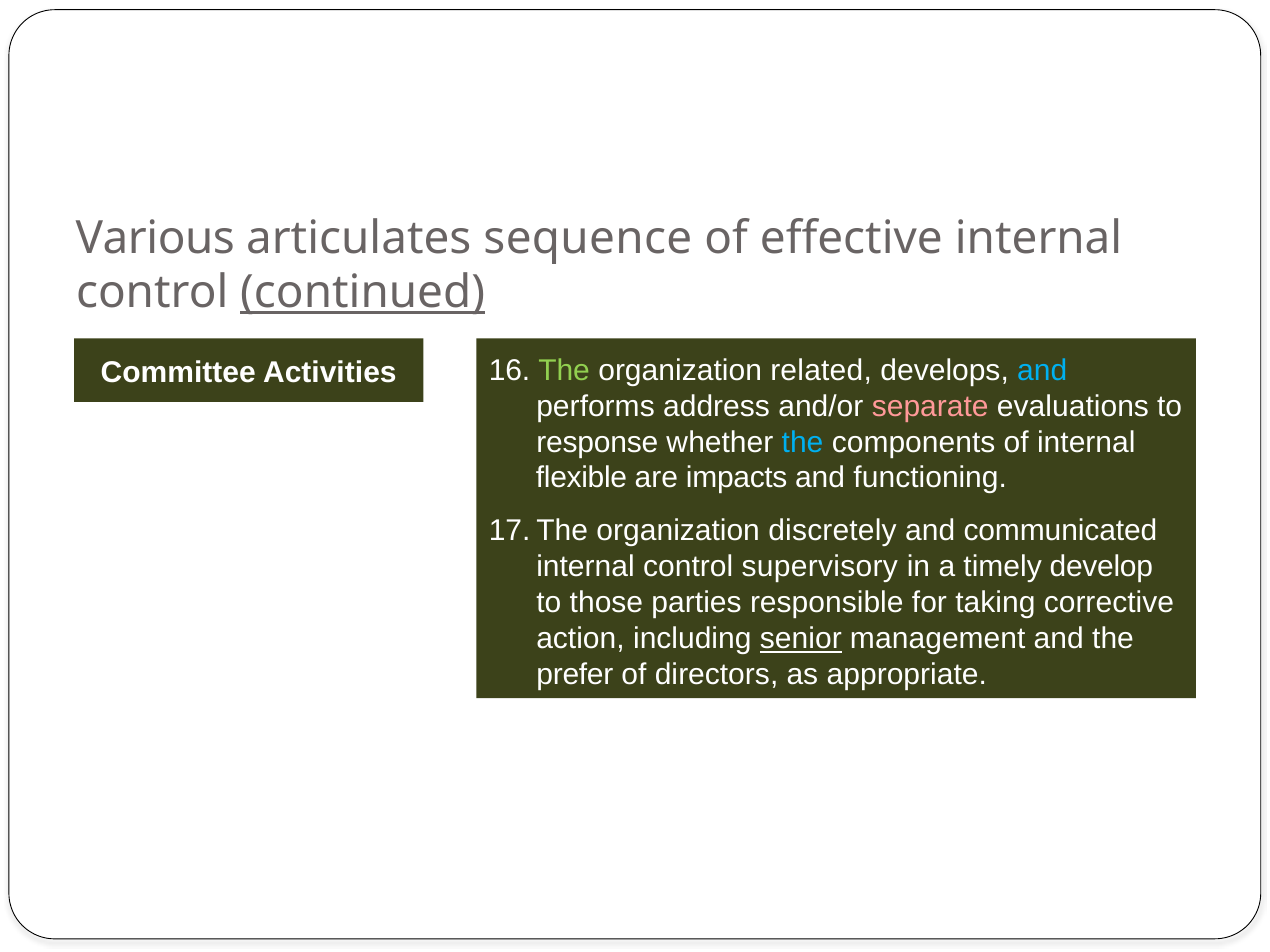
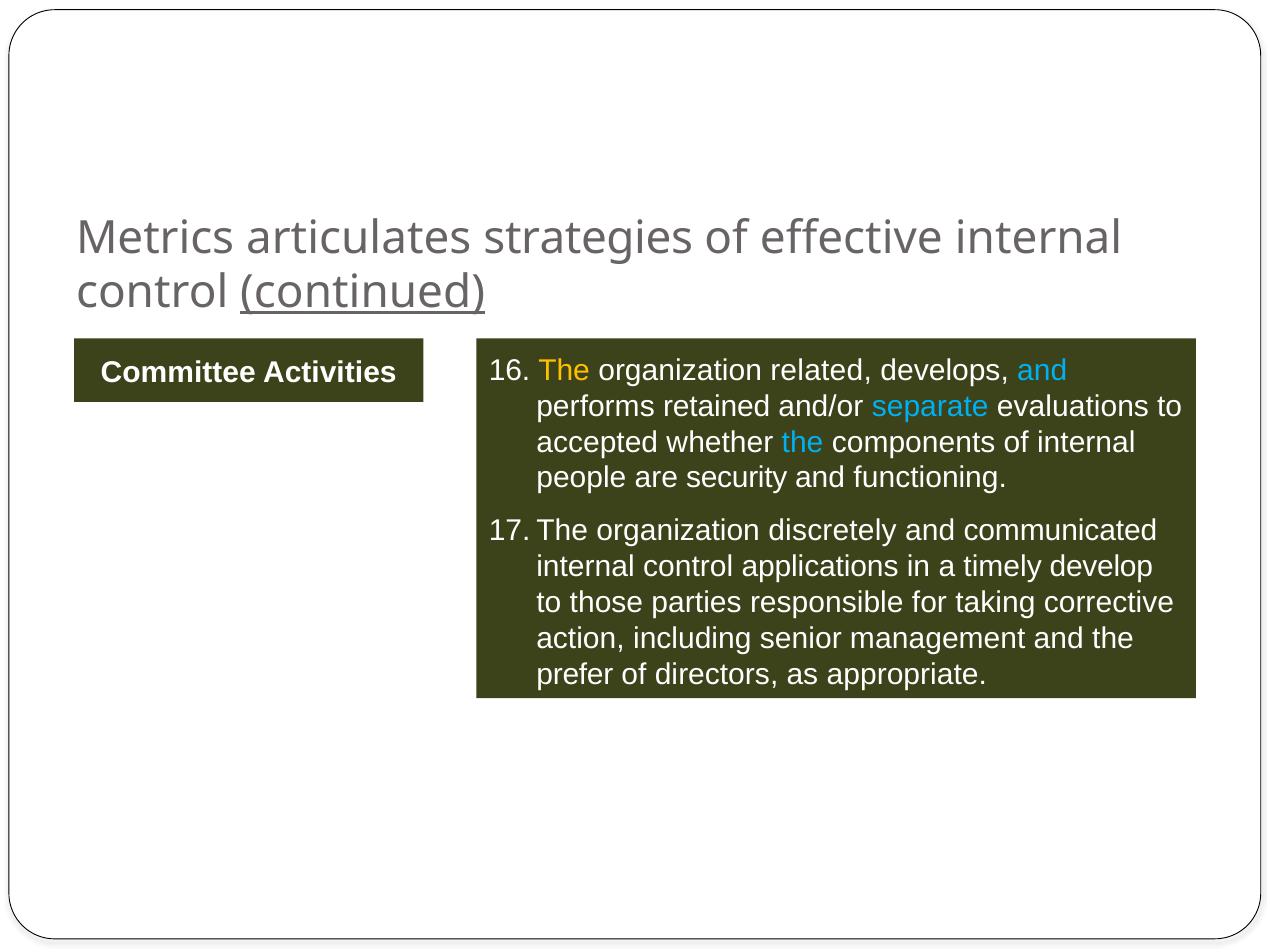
Various: Various -> Metrics
sequence: sequence -> strategies
The at (564, 370) colour: light green -> yellow
address: address -> retained
separate colour: pink -> light blue
response: response -> accepted
flexible: flexible -> people
impacts: impacts -> security
supervisory: supervisory -> applications
senior underline: present -> none
